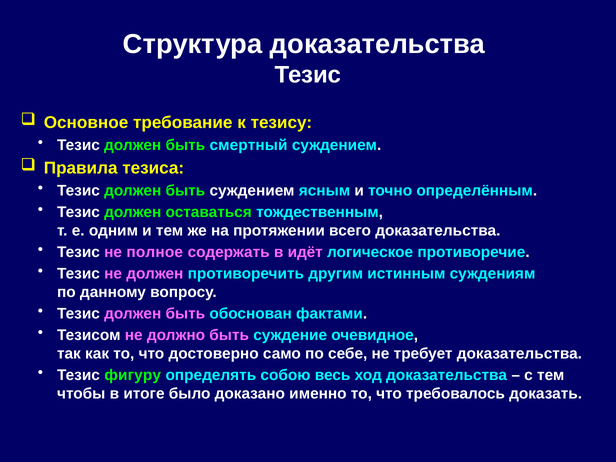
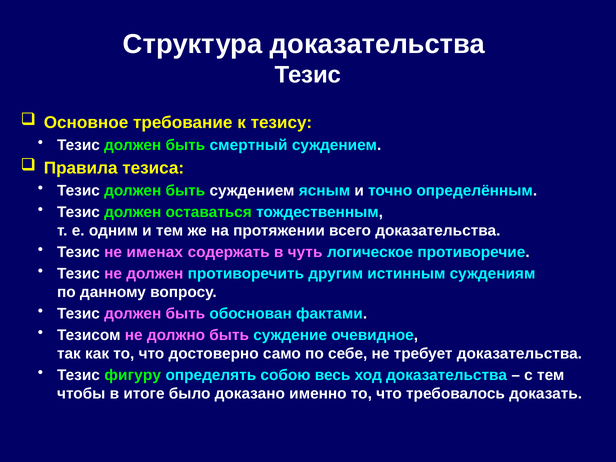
полное: полное -> именах
идёт: идёт -> чуть
